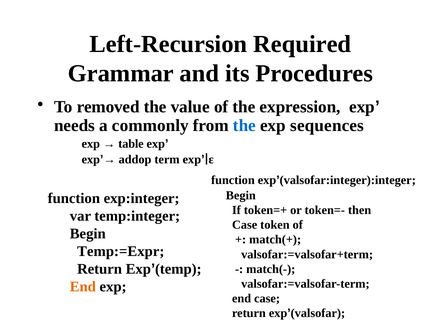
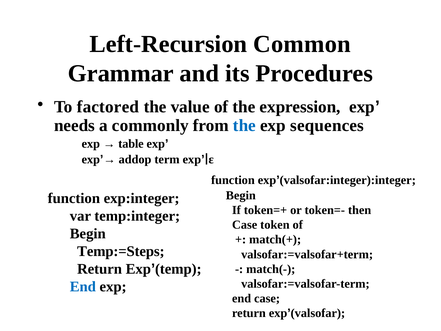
Required: Required -> Common
removed: removed -> factored
Temp:=Expr: Temp:=Expr -> Temp:=Steps
End at (83, 286) colour: orange -> blue
